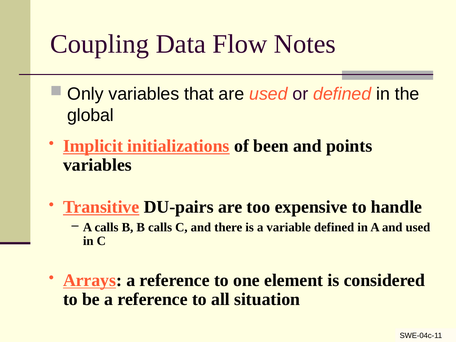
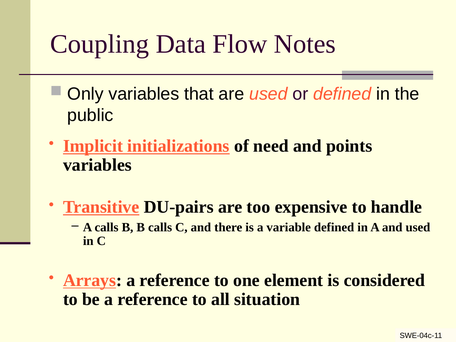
global: global -> public
been: been -> need
